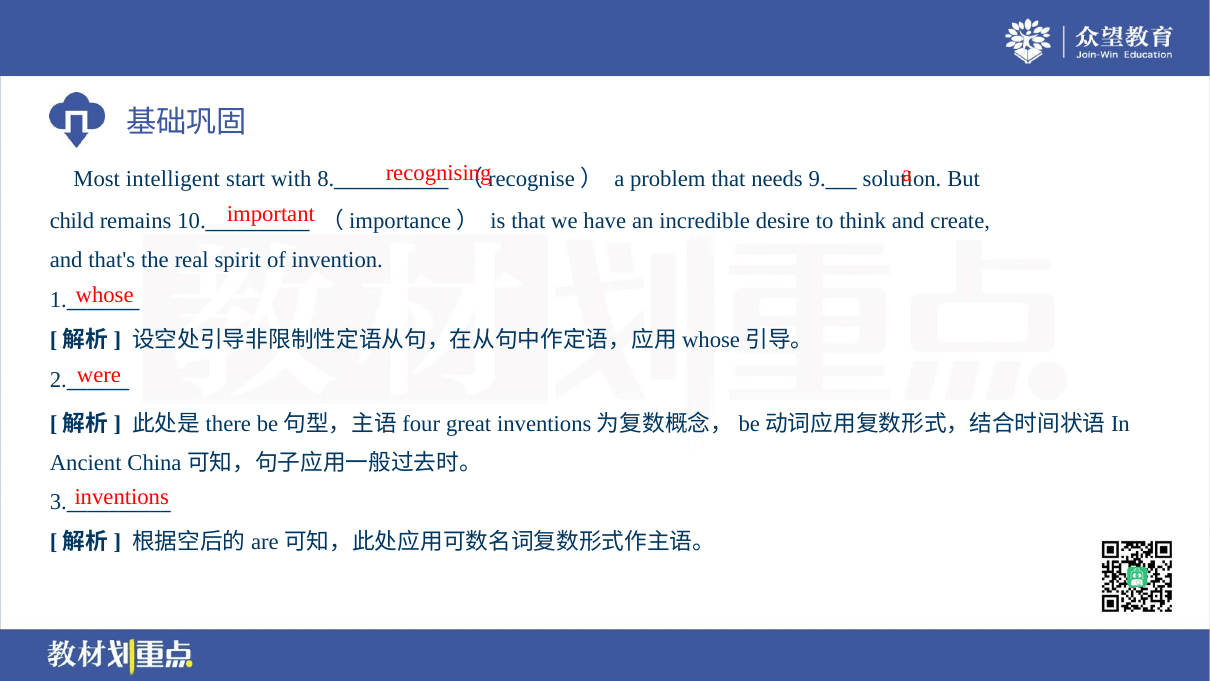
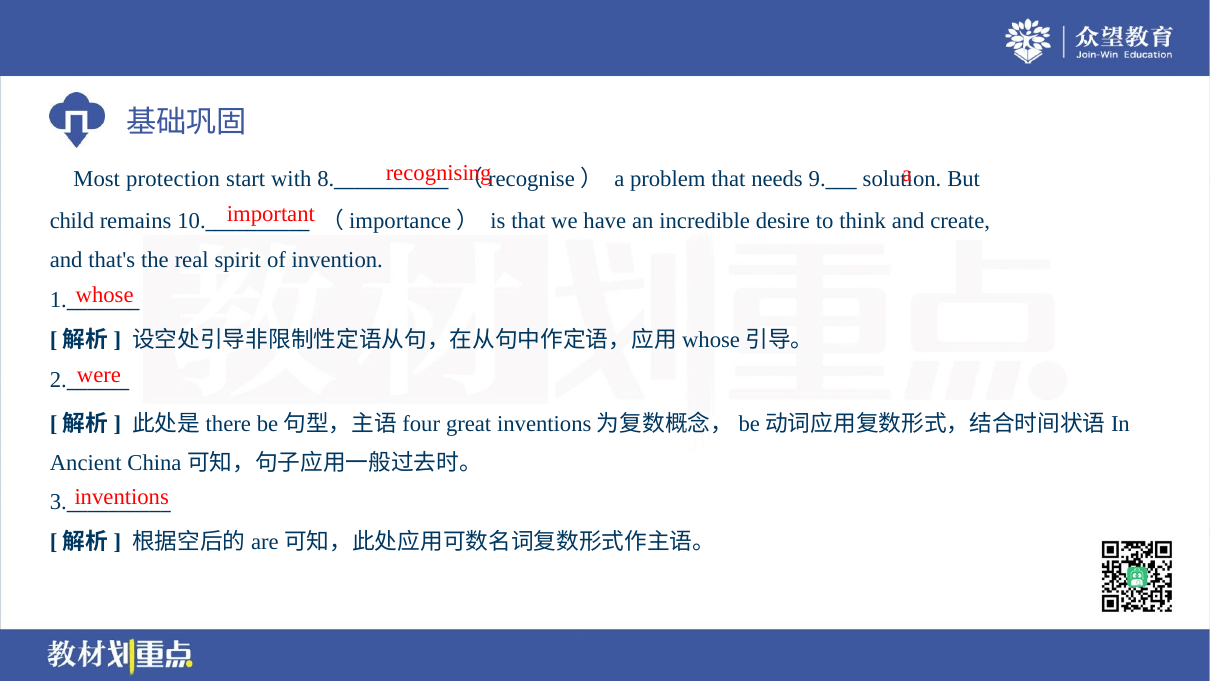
intelligent: intelligent -> protection
